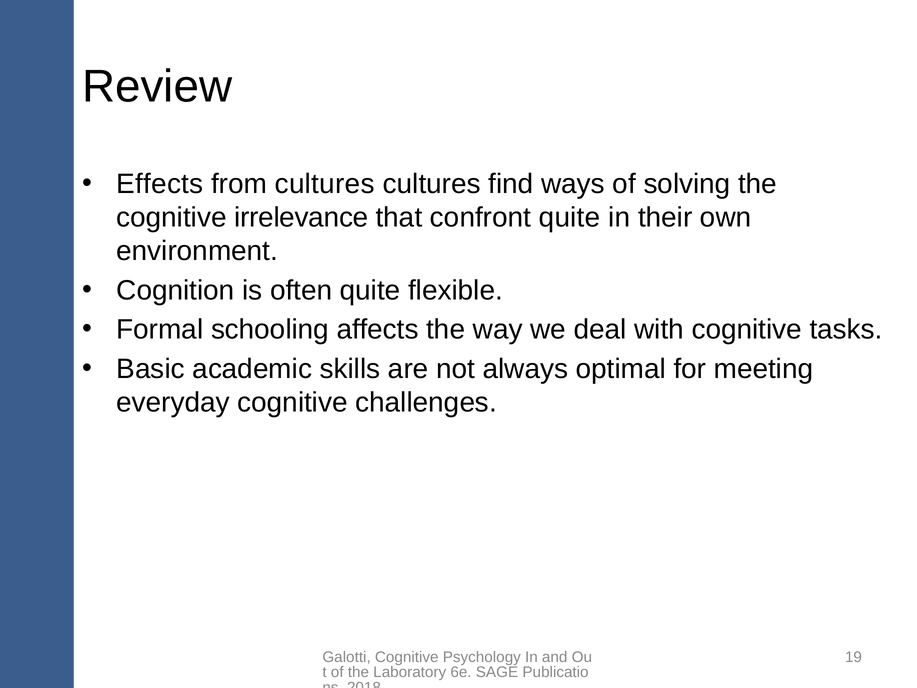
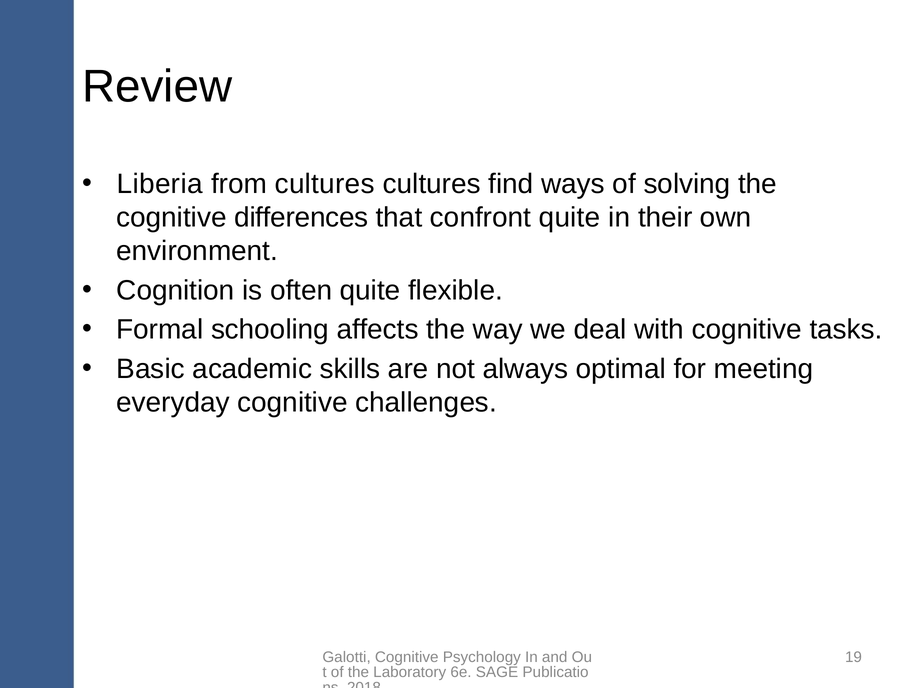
Effects: Effects -> Liberia
irrelevance: irrelevance -> differences
